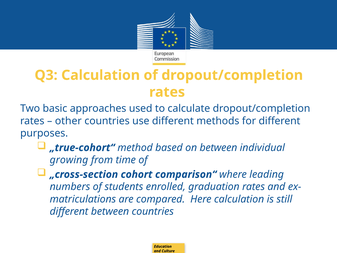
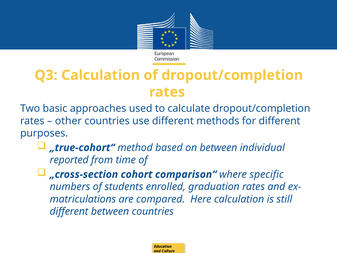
growing: growing -> reported
leading: leading -> specific
